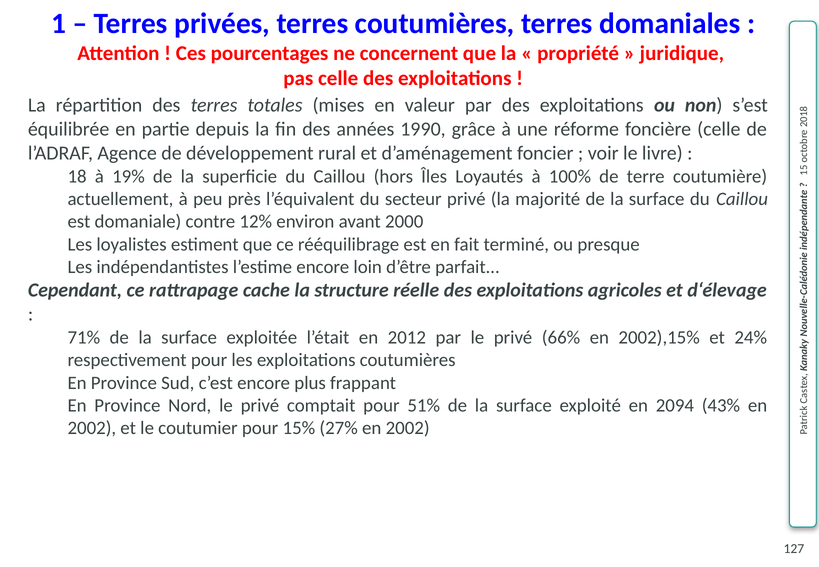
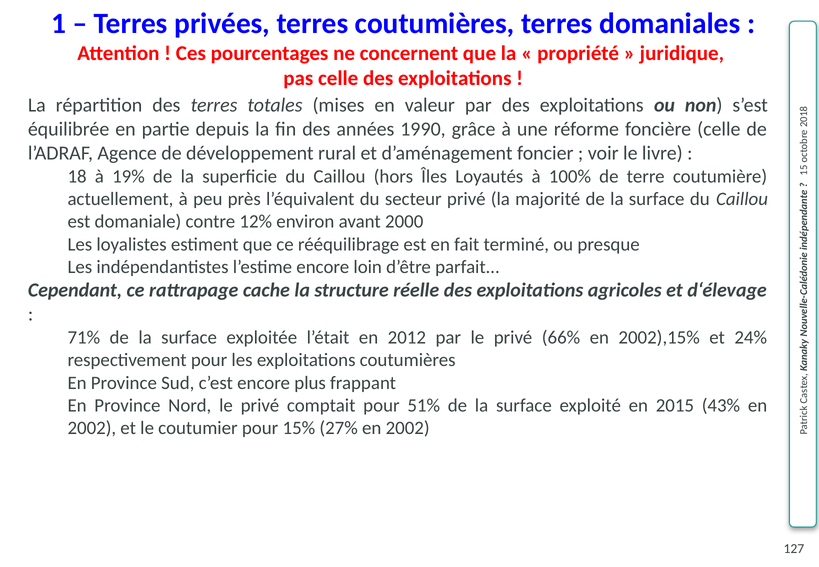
2094: 2094 -> 2015
